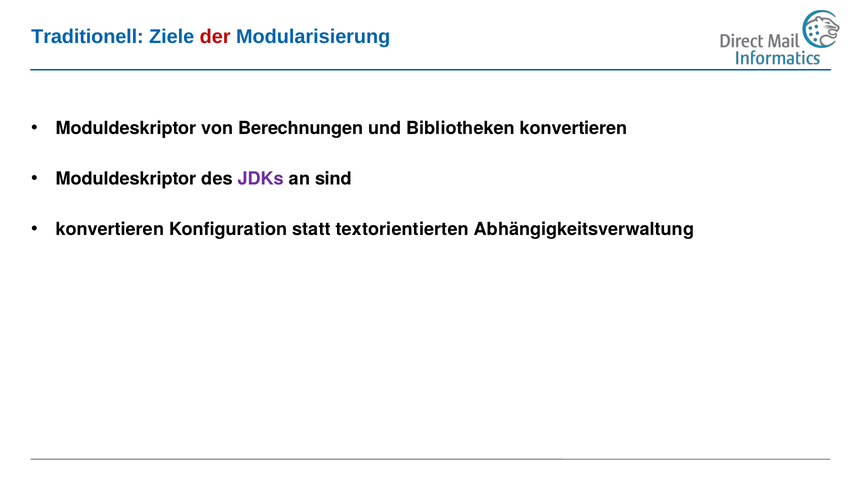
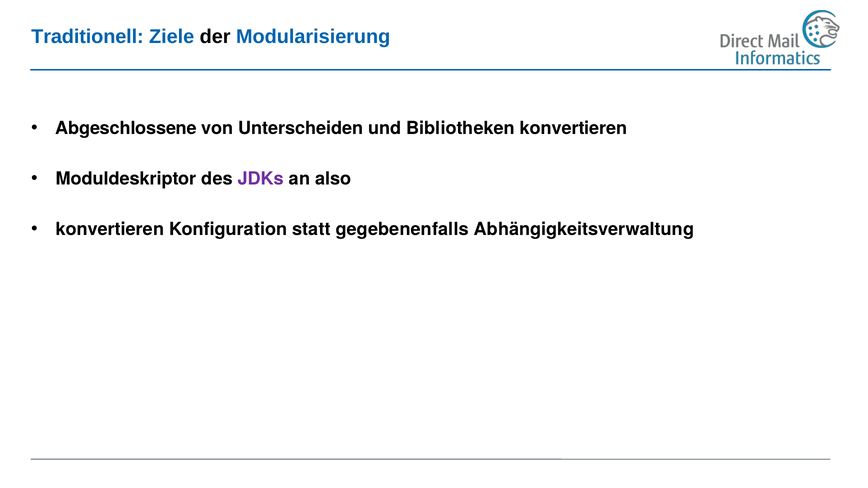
der colour: red -> black
Moduldeskriptor at (126, 128): Moduldeskriptor -> Abgeschlossene
Berechnungen: Berechnungen -> Unterscheiden
sind: sind -> also
textorientierten: textorientierten -> gegebenenfalls
